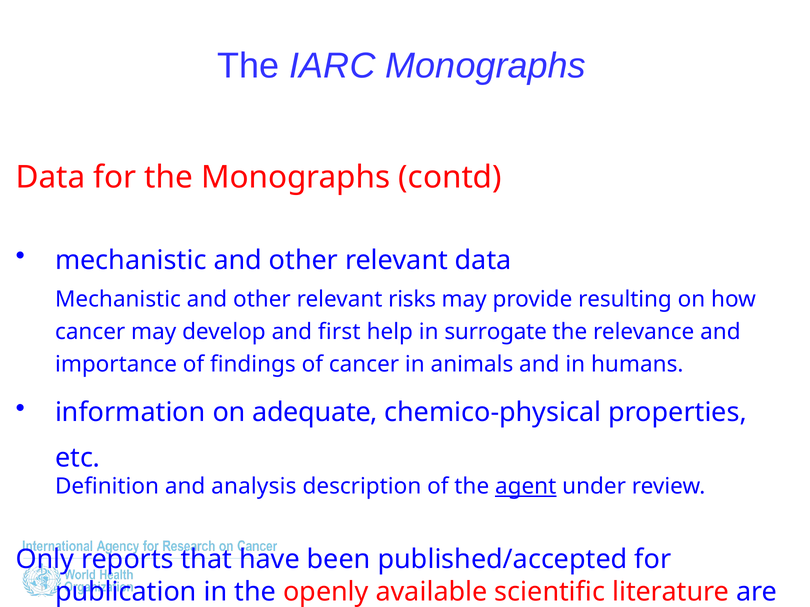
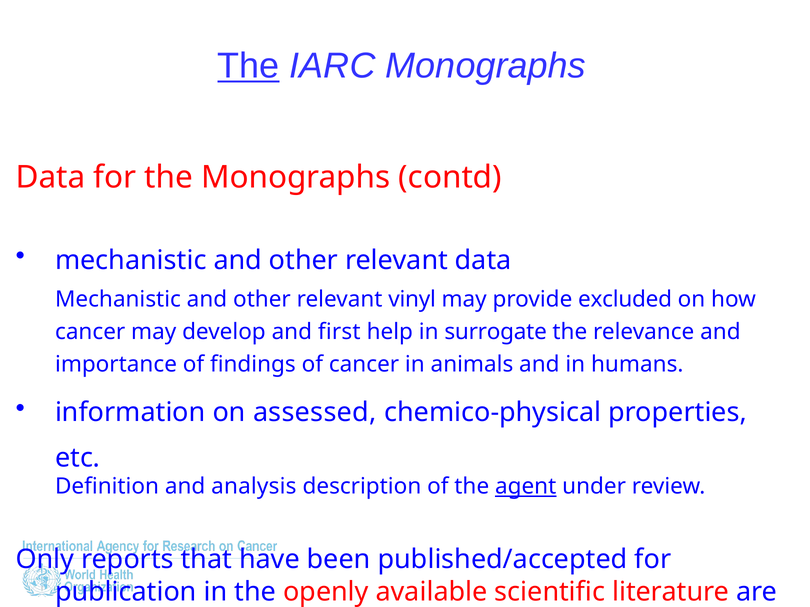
The at (248, 66) underline: none -> present
risks: risks -> vinyl
resulting: resulting -> excluded
adequate: adequate -> assessed
